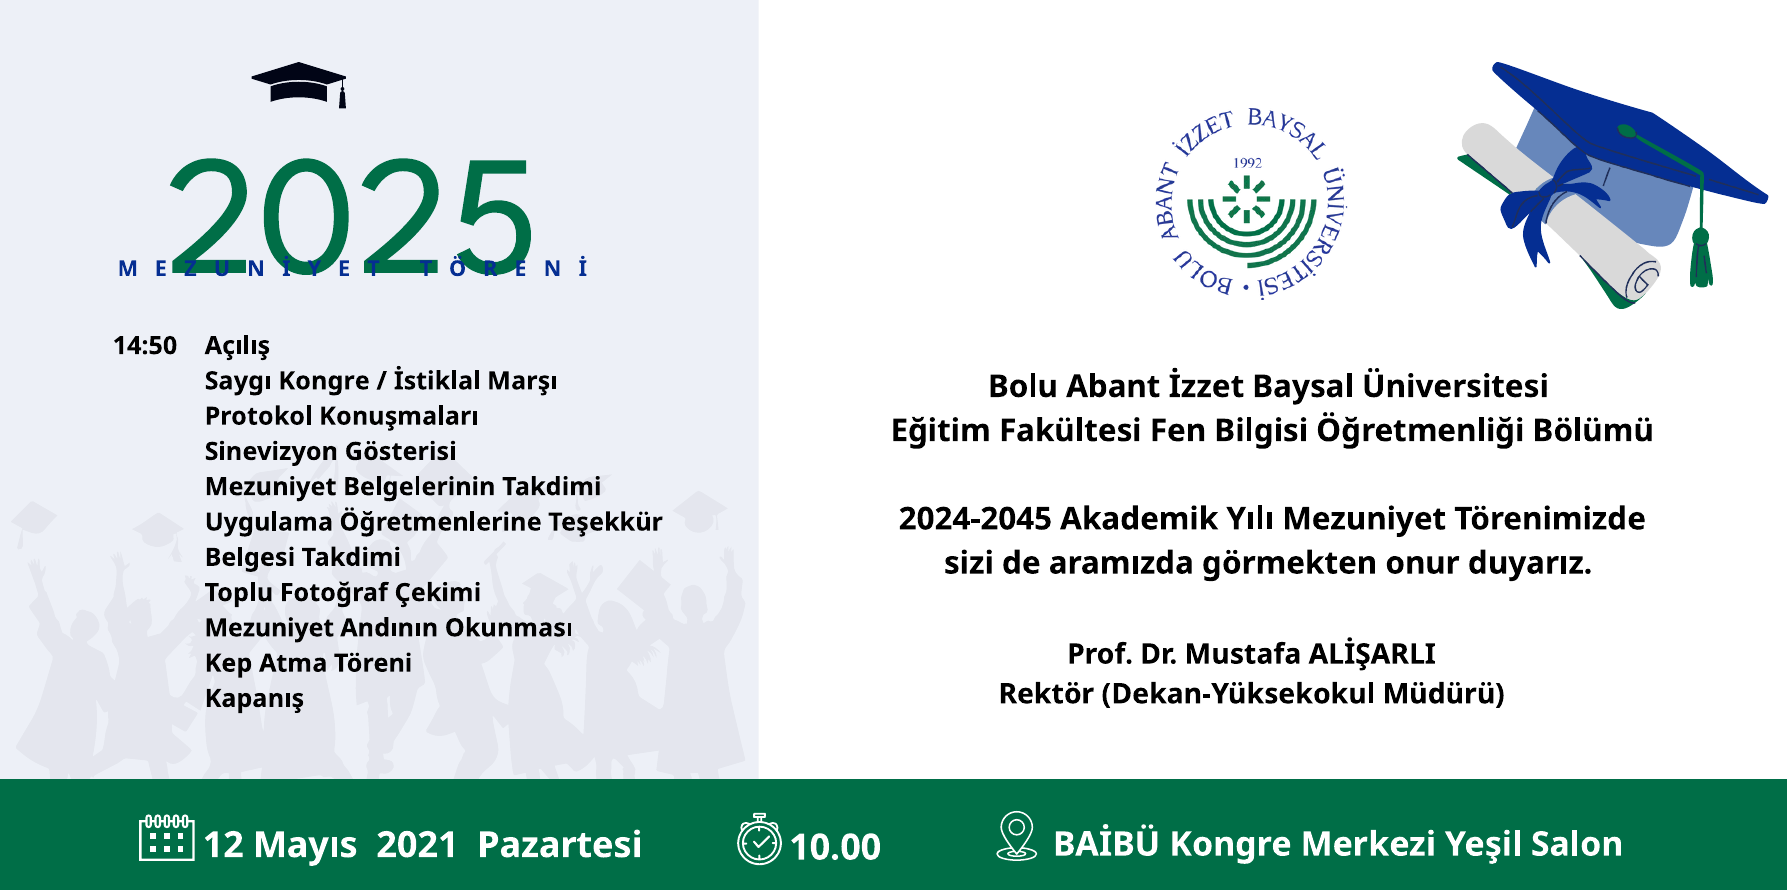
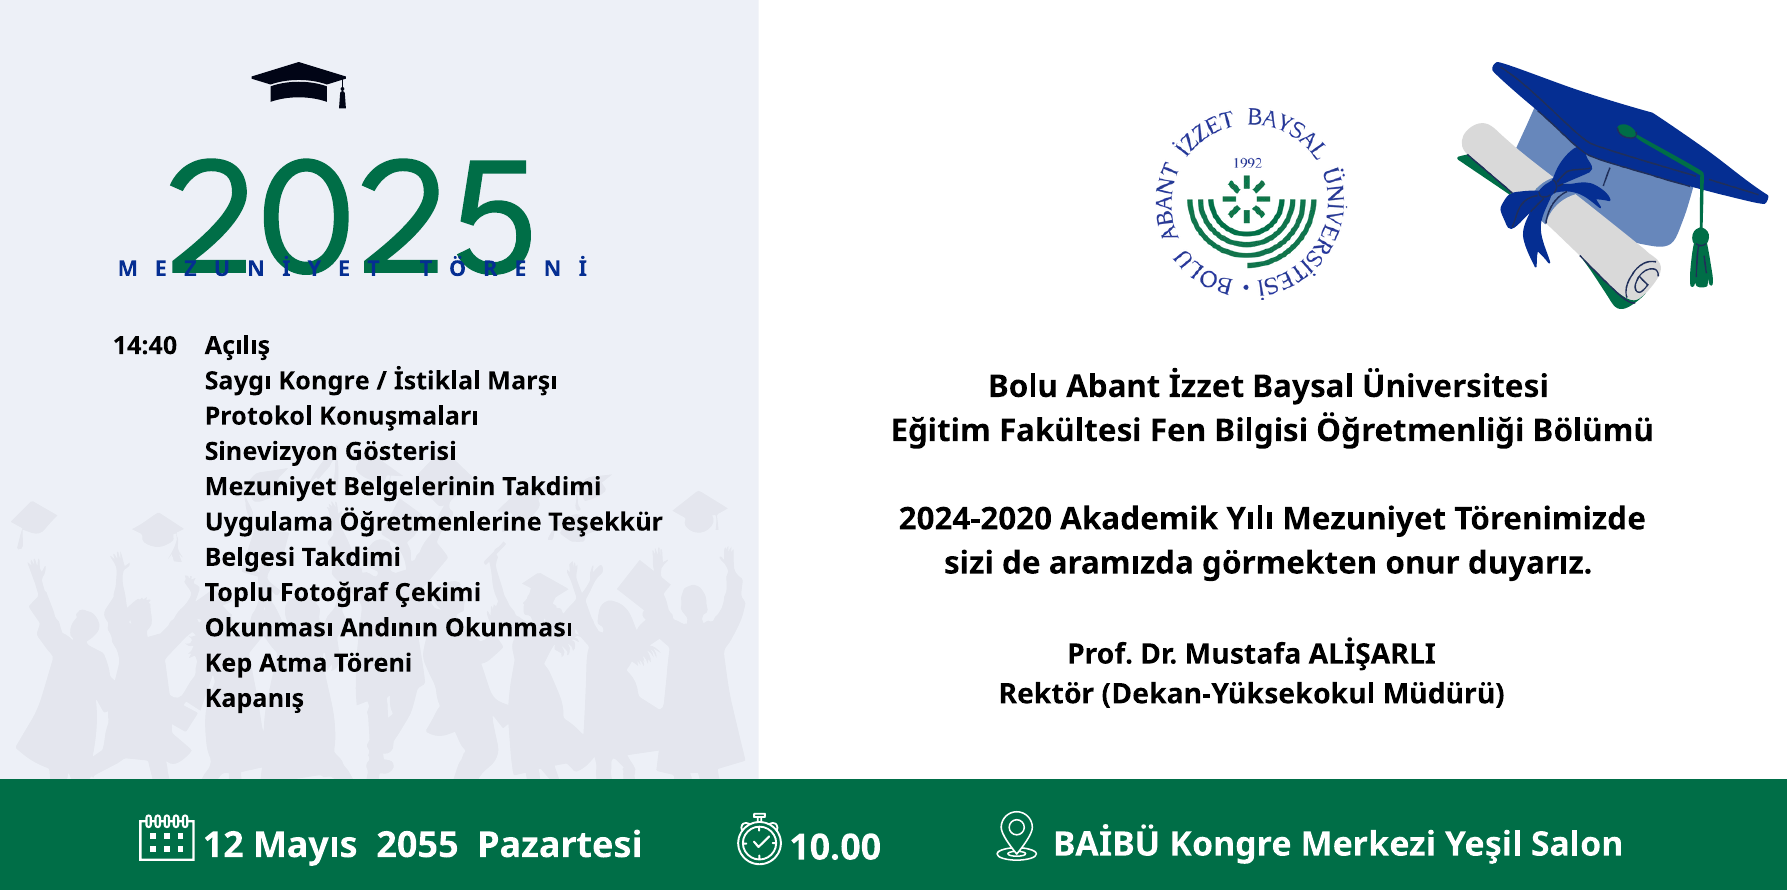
14:50: 14:50 -> 14:40
2024-2045: 2024-2045 -> 2024-2020
Mezuniyet at (269, 628): Mezuniyet -> Okunması
2021: 2021 -> 2055
